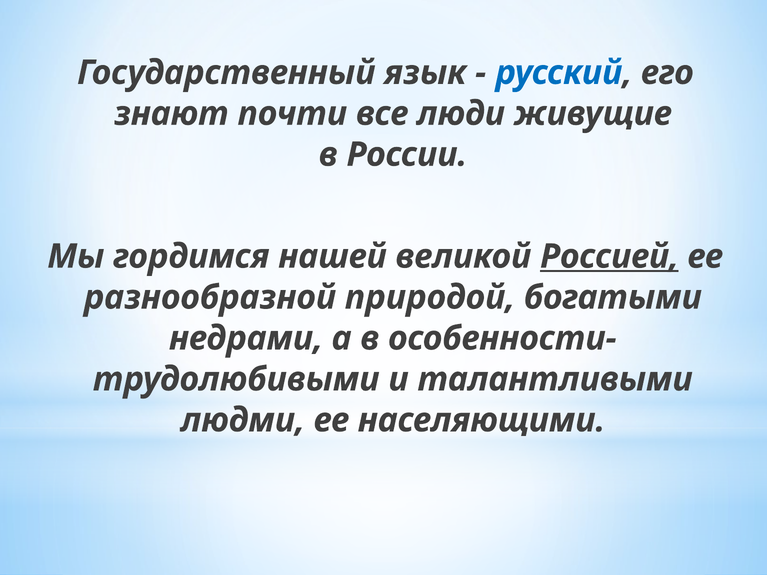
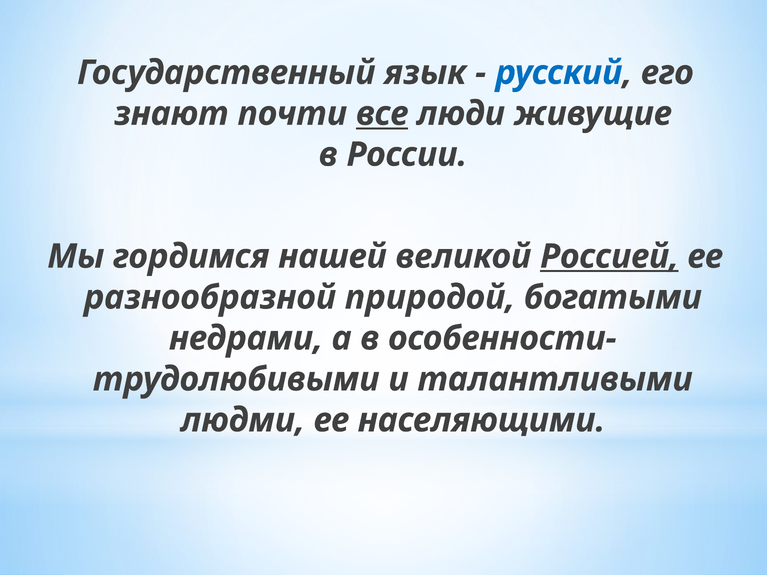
все underline: none -> present
